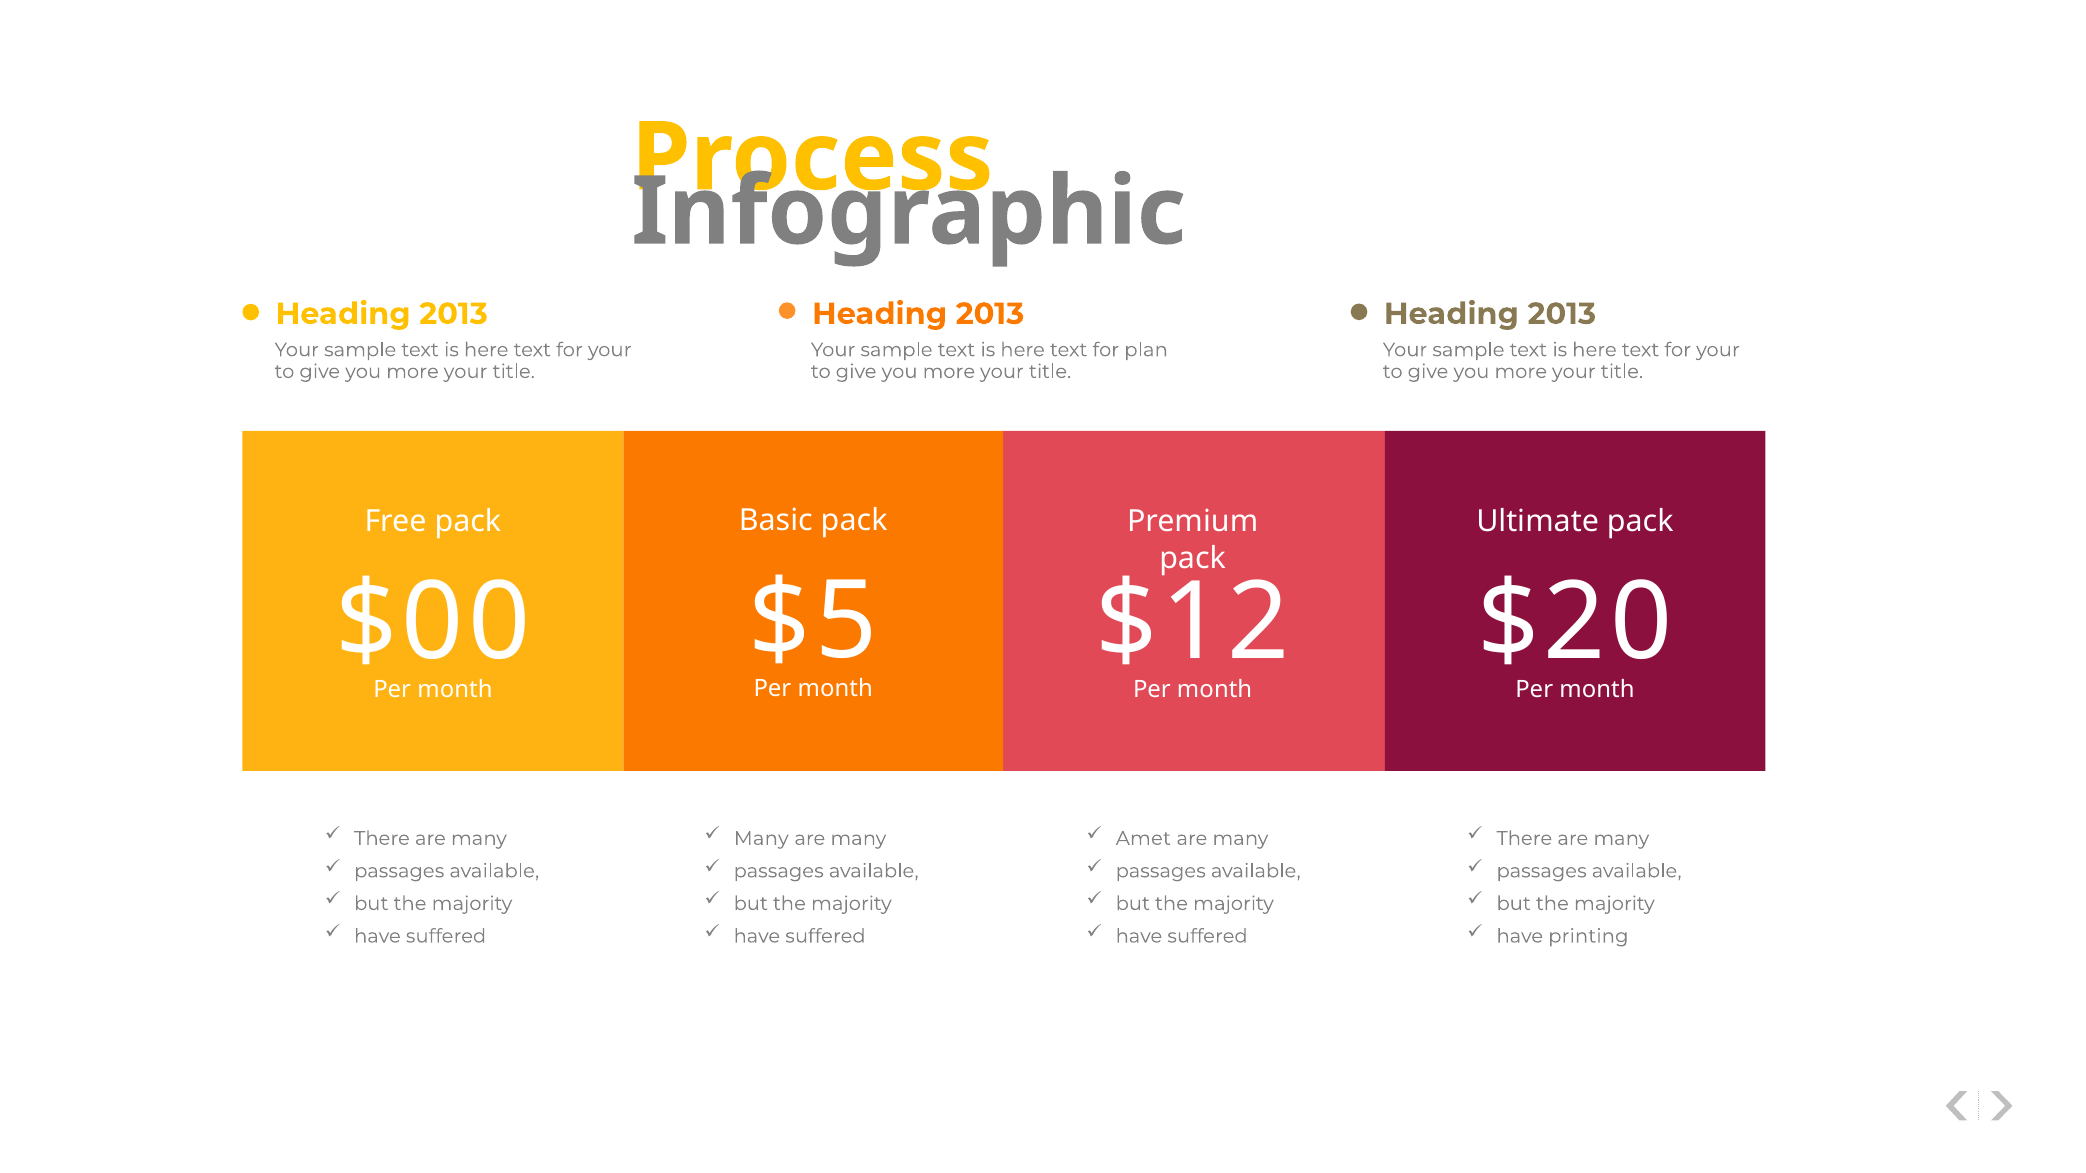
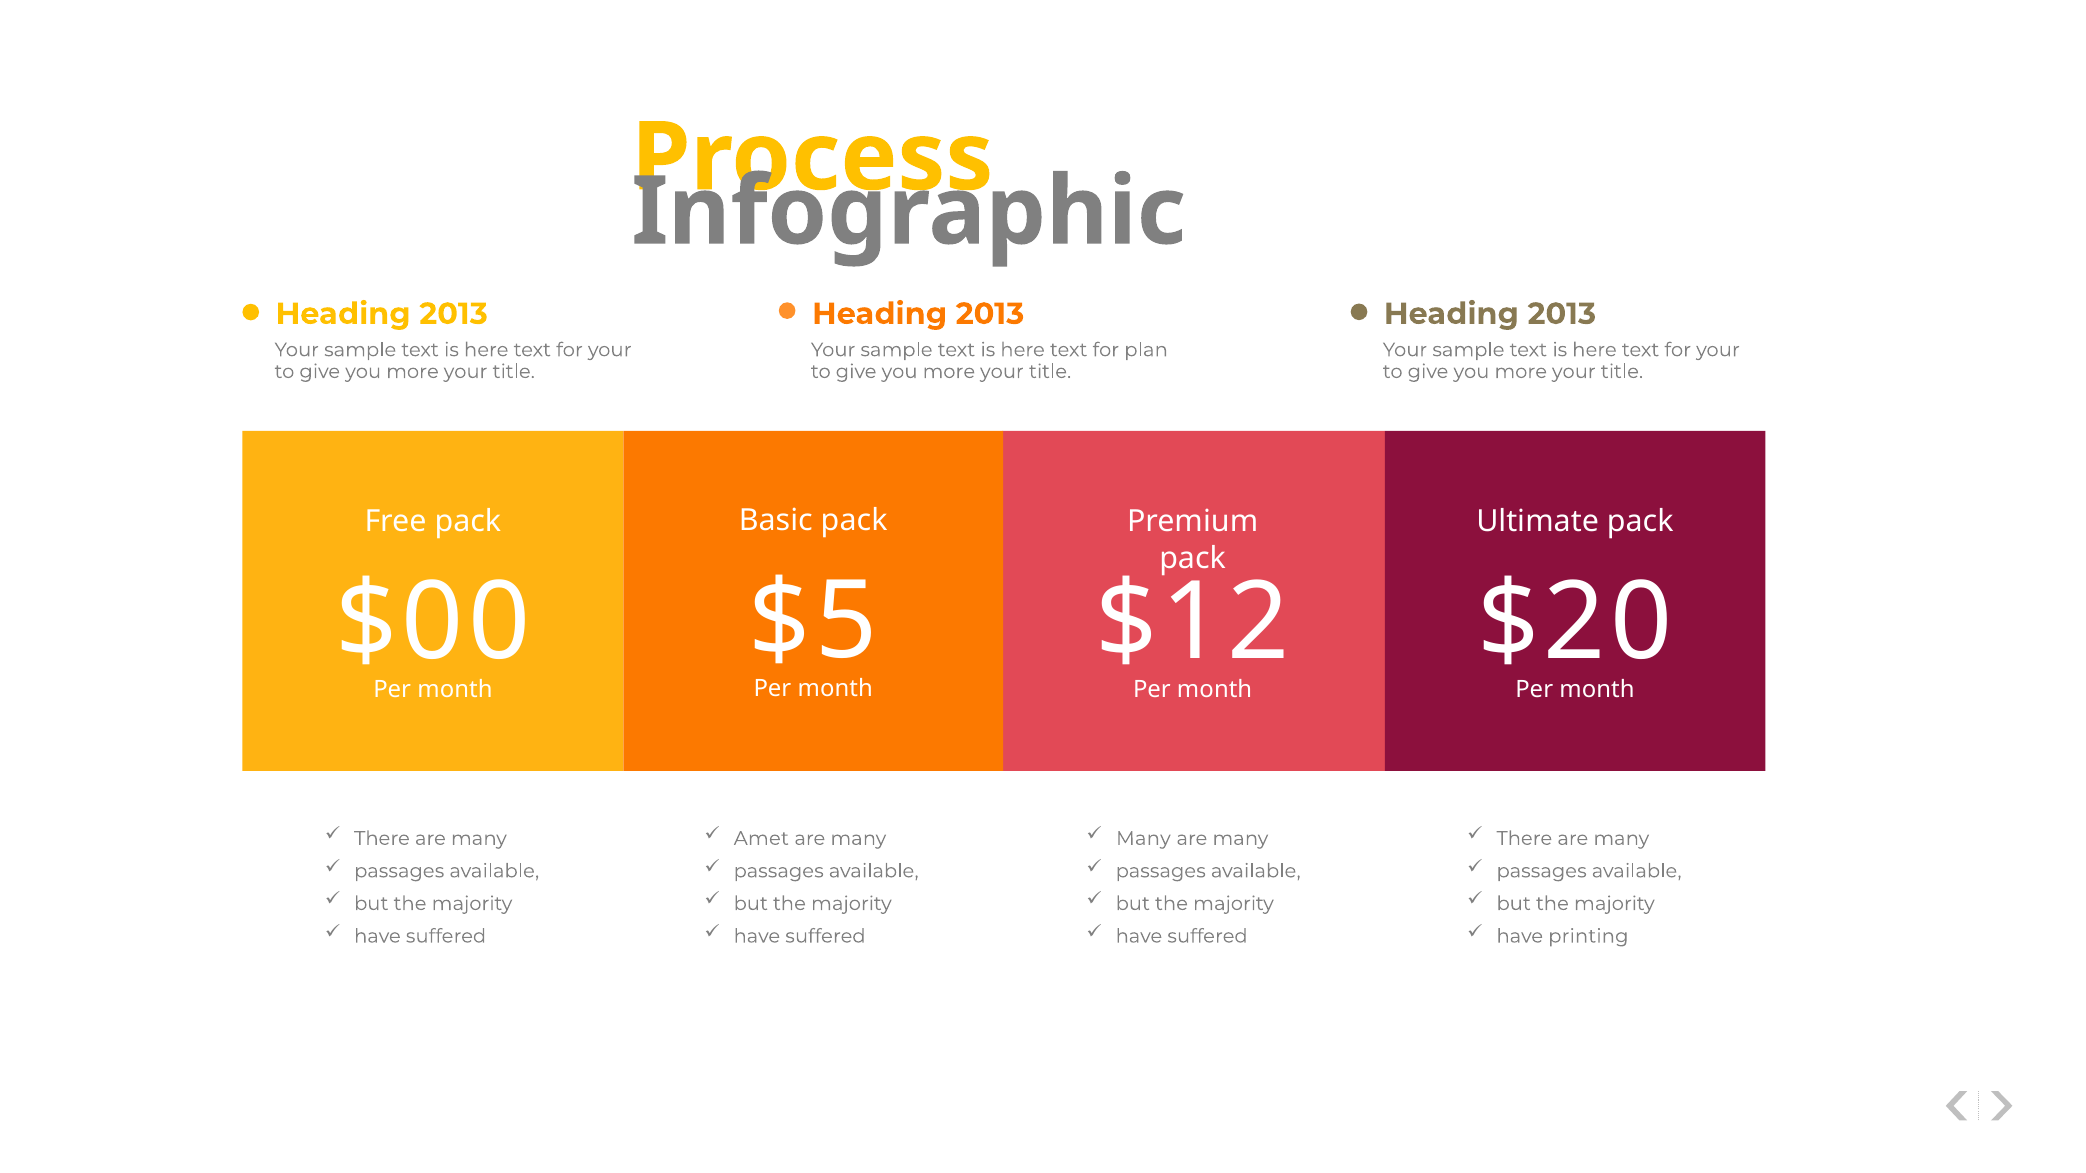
Many at (761, 839): Many -> Amet
Amet at (1143, 839): Amet -> Many
